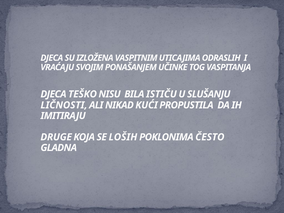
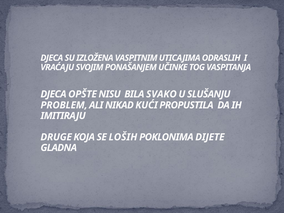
TEŠKO: TEŠKO -> OPŠTE
ISTIČU: ISTIČU -> SVAKO
LIČNOSTI: LIČNOSTI -> PROBLEM
ČESTO: ČESTO -> DIJETE
